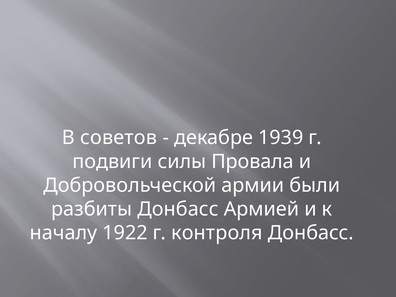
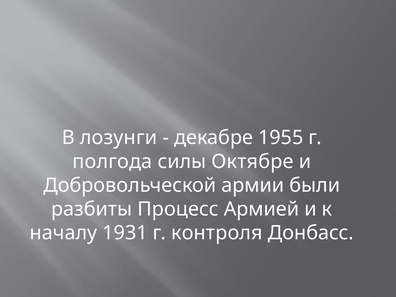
советов: советов -> лозунги
1939: 1939 -> 1955
подвиги: подвиги -> полгода
Провала: Провала -> Октябре
разбиты Донбасс: Донбасс -> Процесс
1922: 1922 -> 1931
